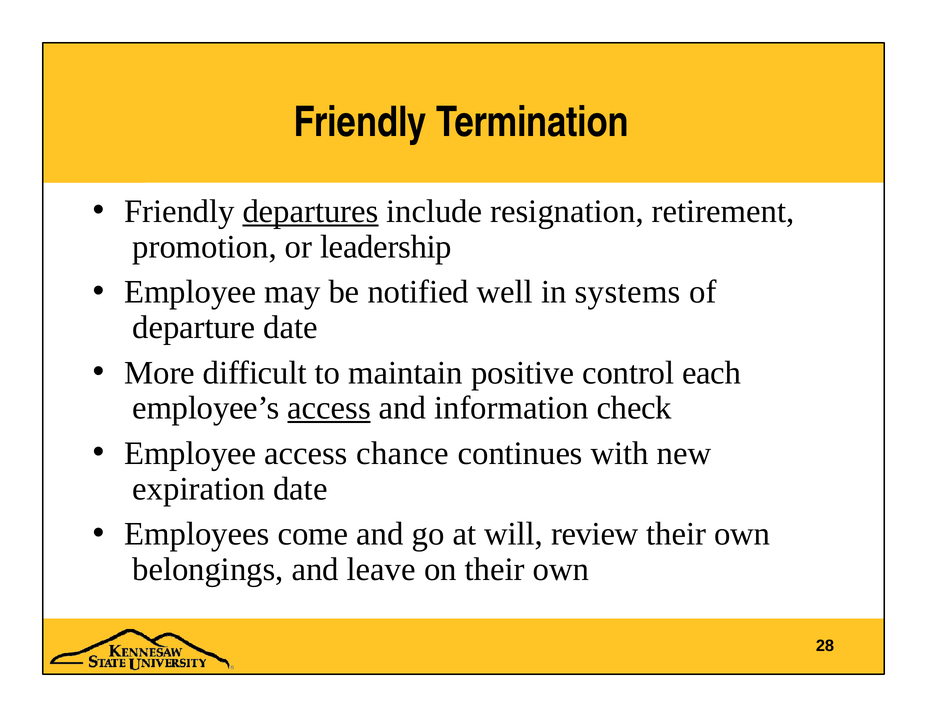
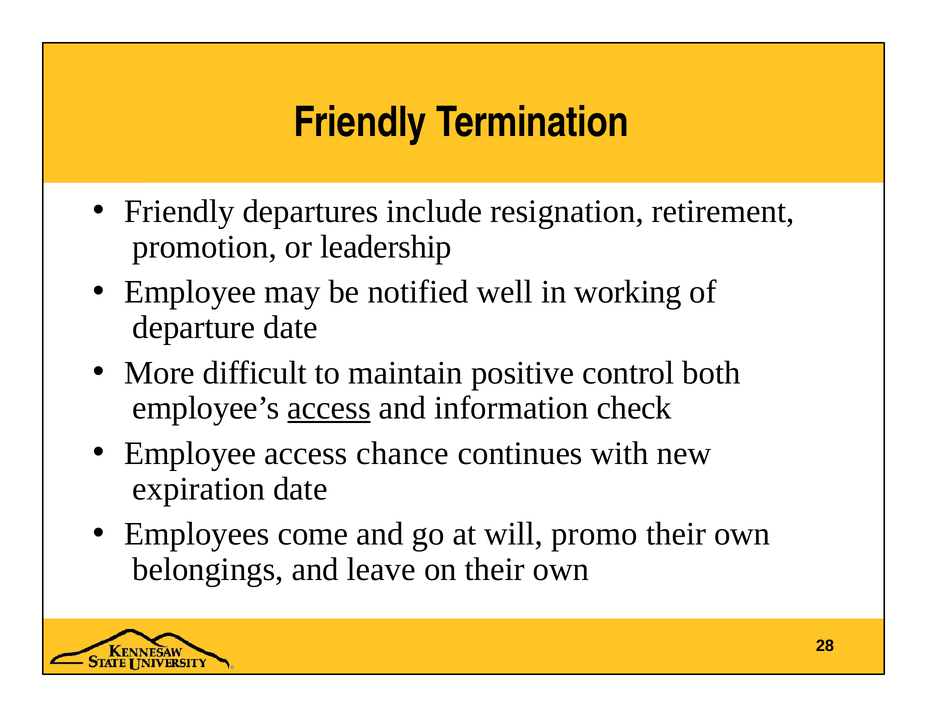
departures underline: present -> none
systems: systems -> working
each: each -> both
review: review -> promo
